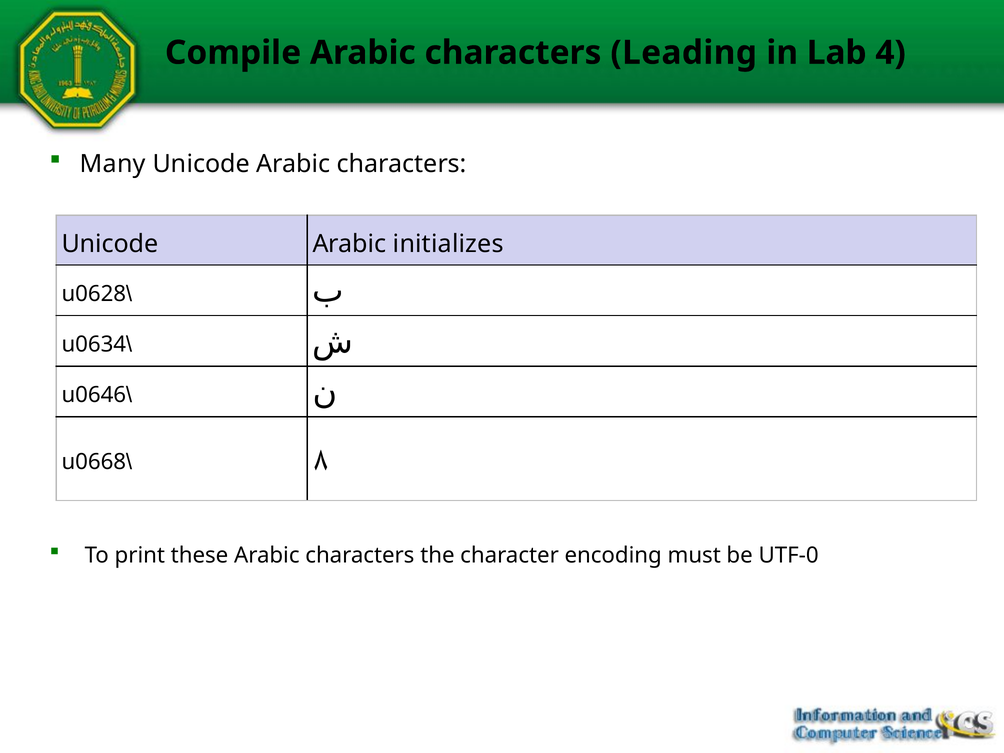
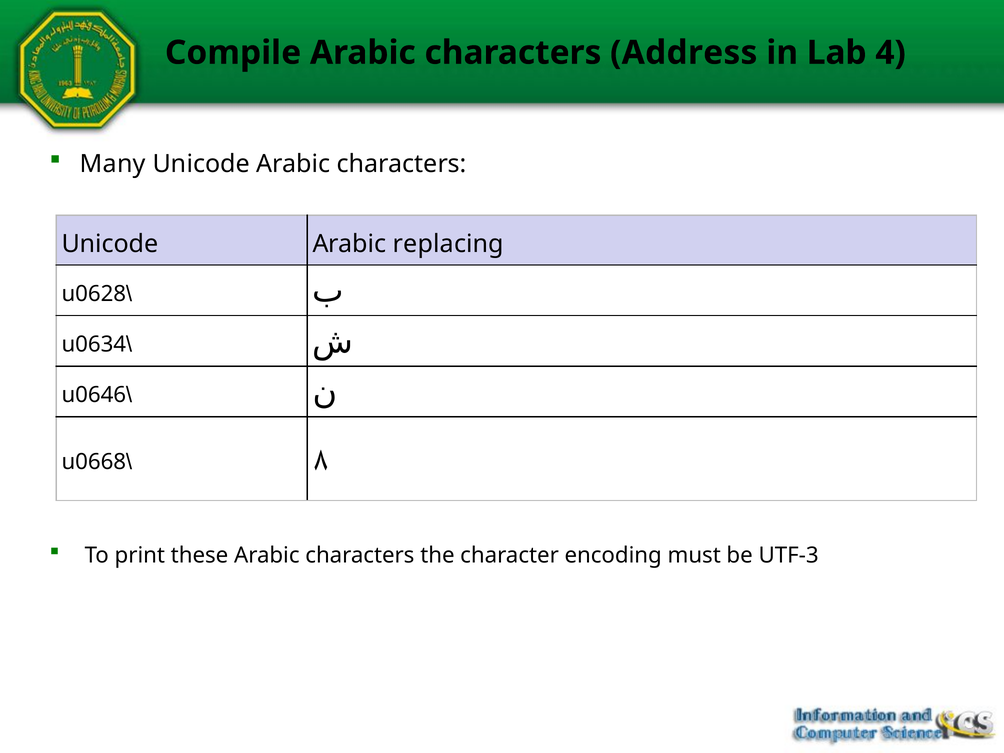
Leading: Leading -> Address
initializes: initializes -> replacing
UTF-0: UTF-0 -> UTF-3
